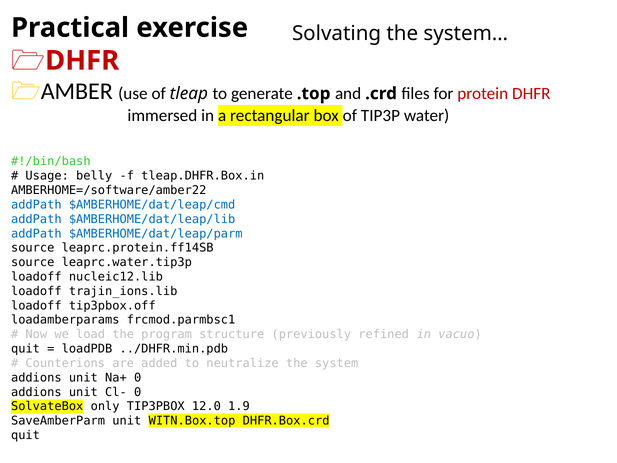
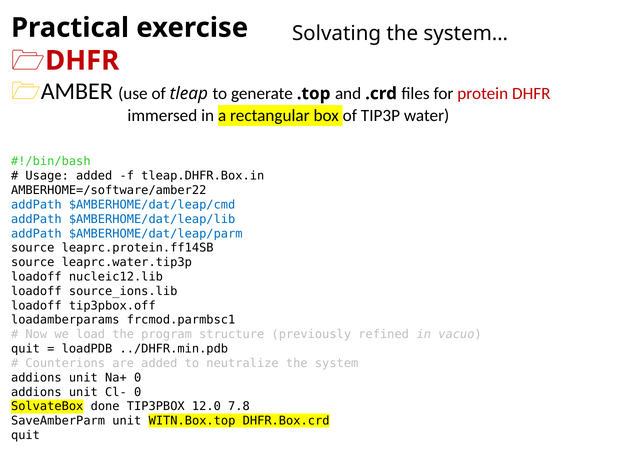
Usage belly: belly -> added
trajin_ions.lib: trajin_ions.lib -> source_ions.lib
only: only -> done
1.9: 1.9 -> 7.8
